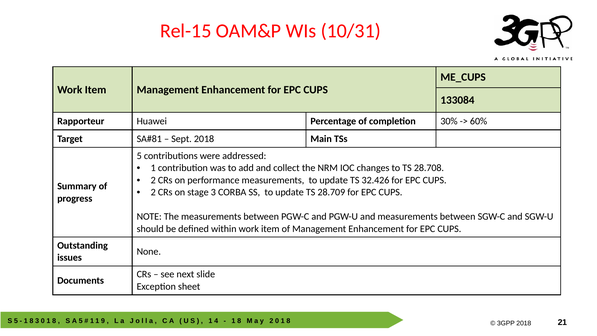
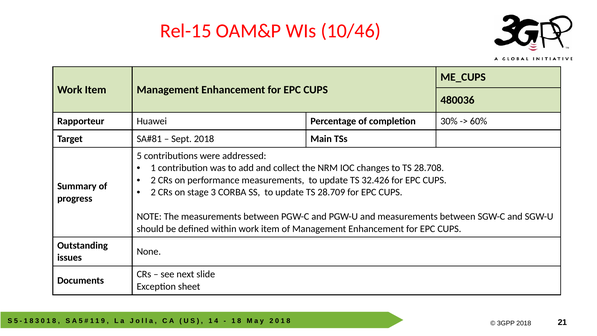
10/31: 10/31 -> 10/46
133084: 133084 -> 480036
